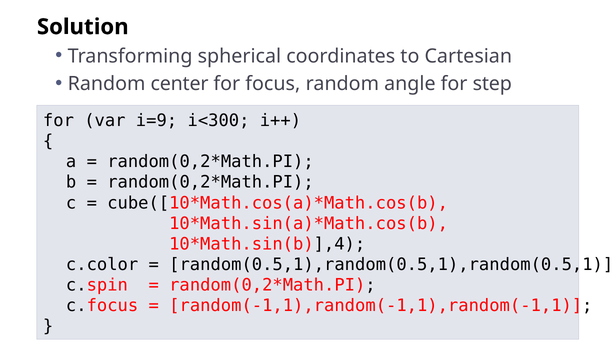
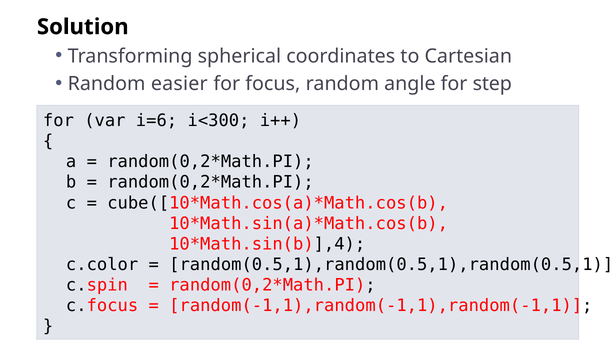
center: center -> easier
i=9: i=9 -> i=6
